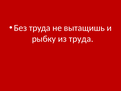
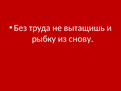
из труда: труда -> снову
